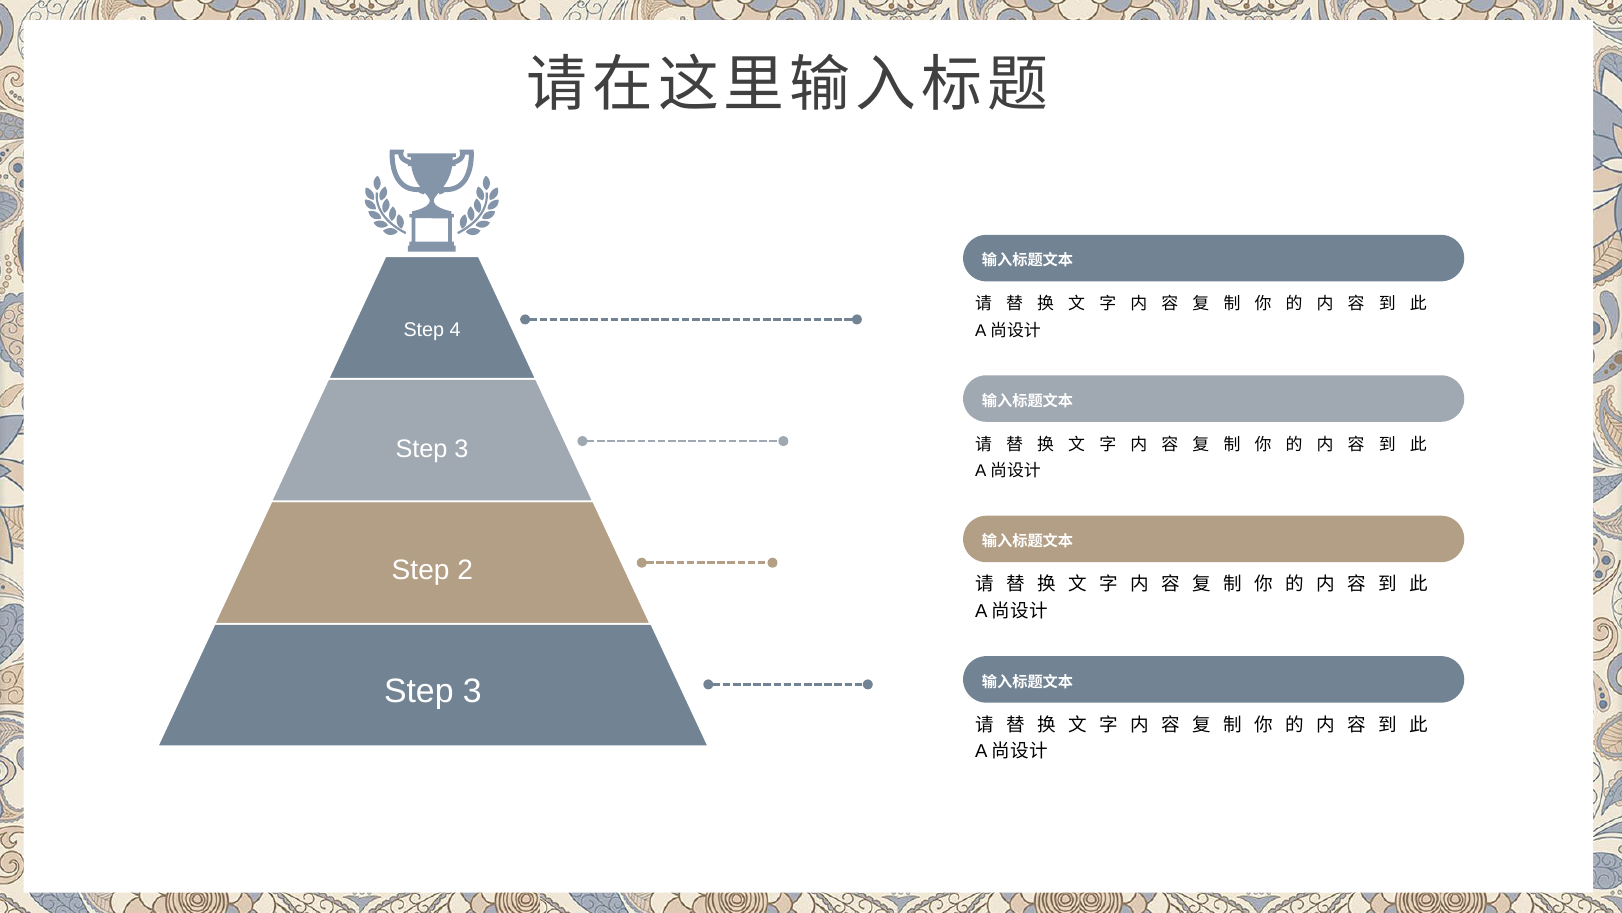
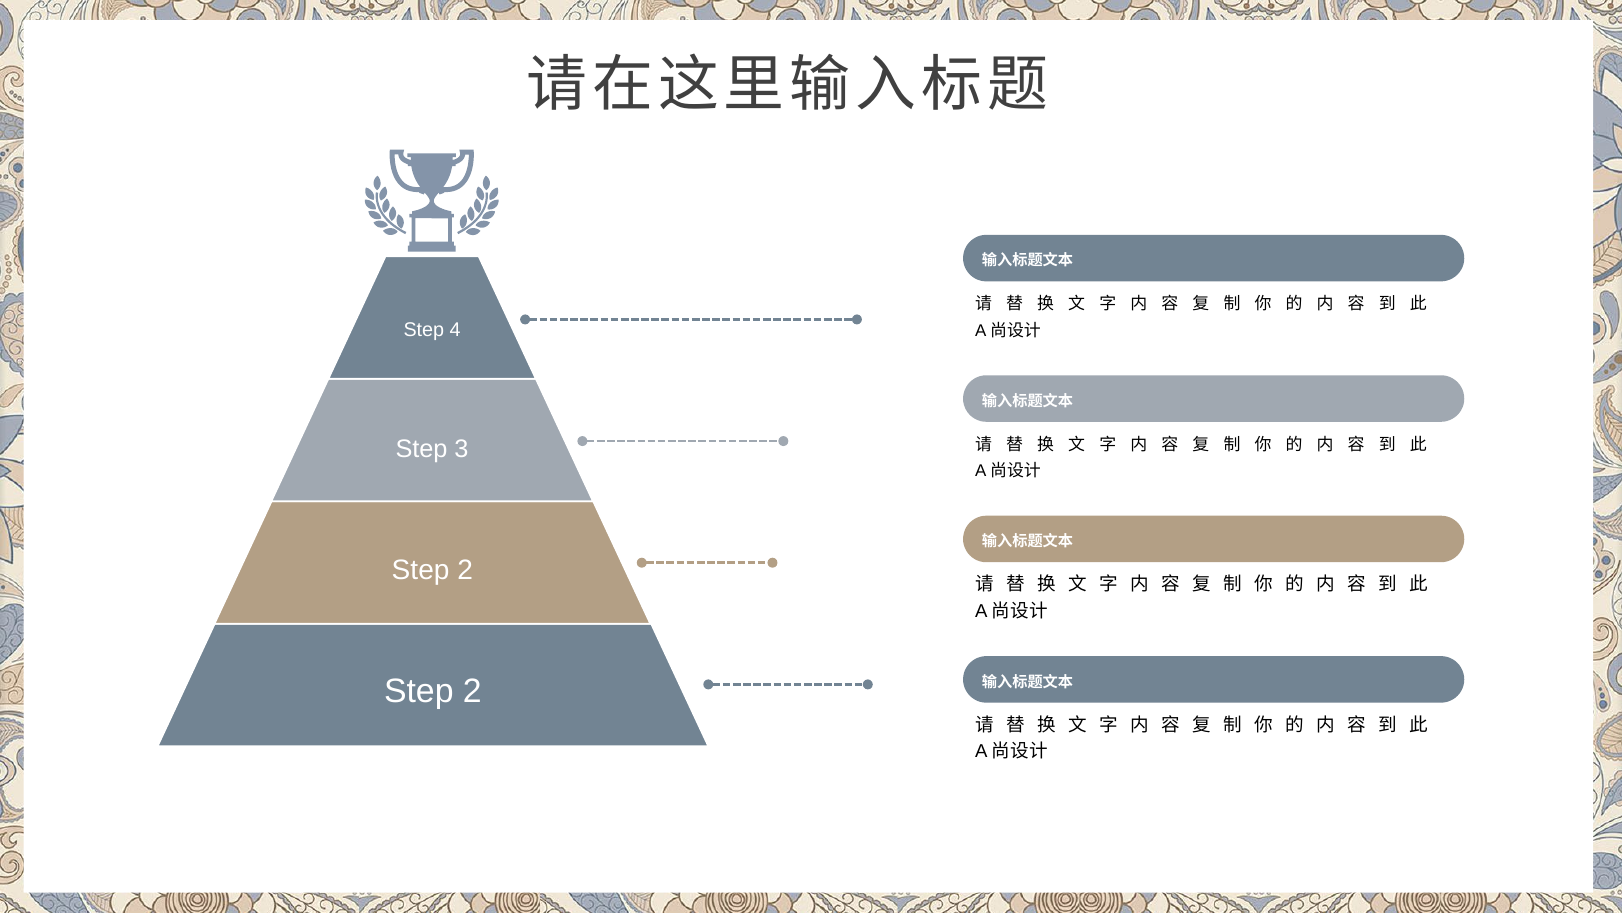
3 at (472, 691): 3 -> 2
